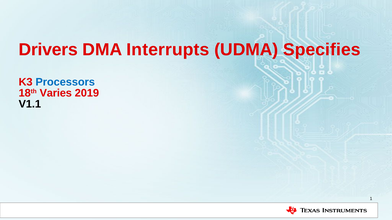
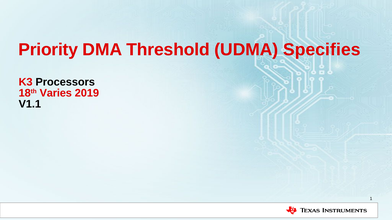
Drivers: Drivers -> Priority
Interrupts: Interrupts -> Threshold
Processors colour: blue -> black
